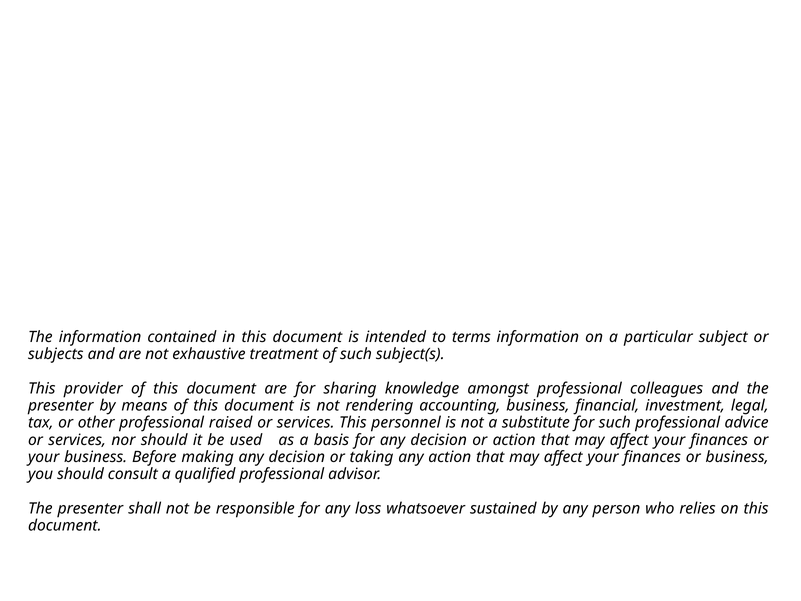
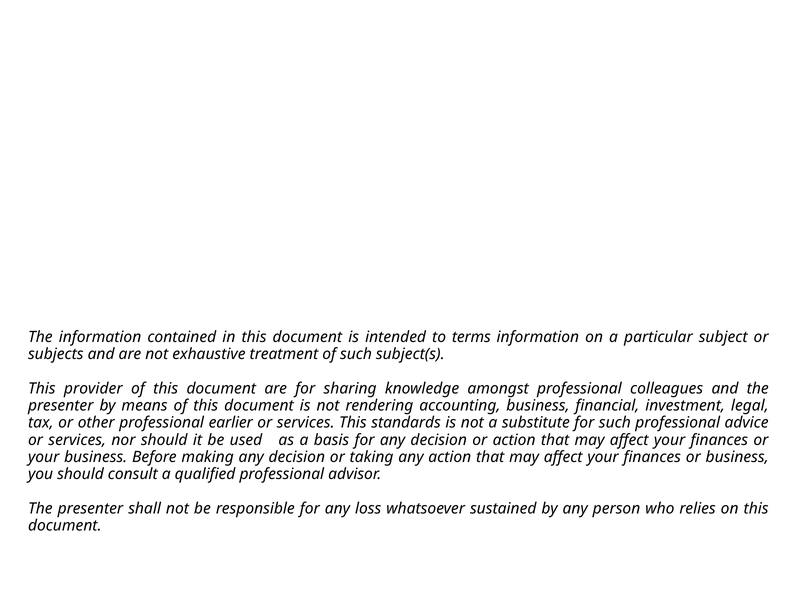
raised: raised -> earlier
personnel: personnel -> standards
